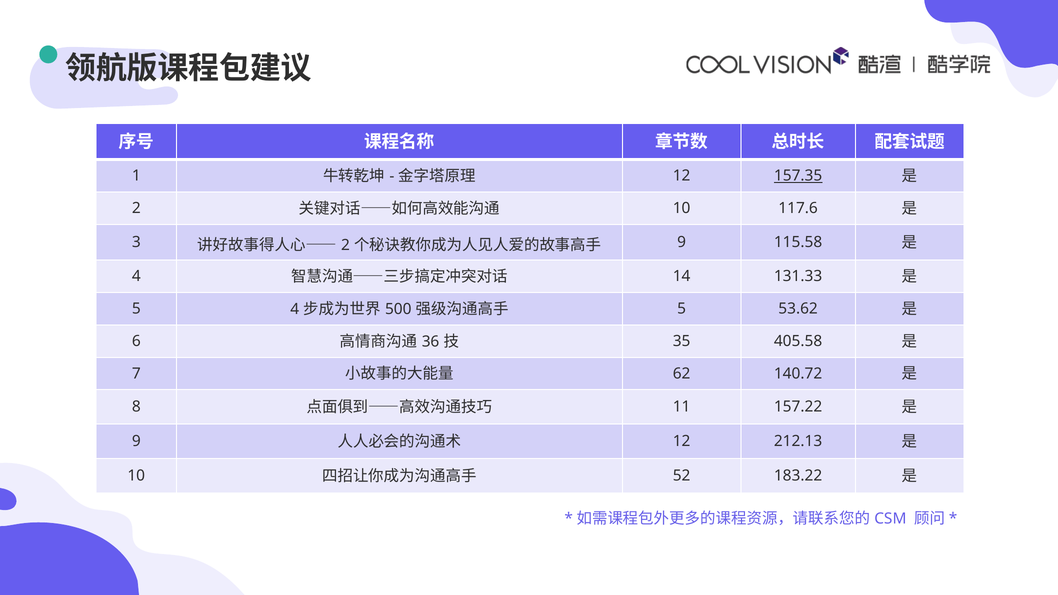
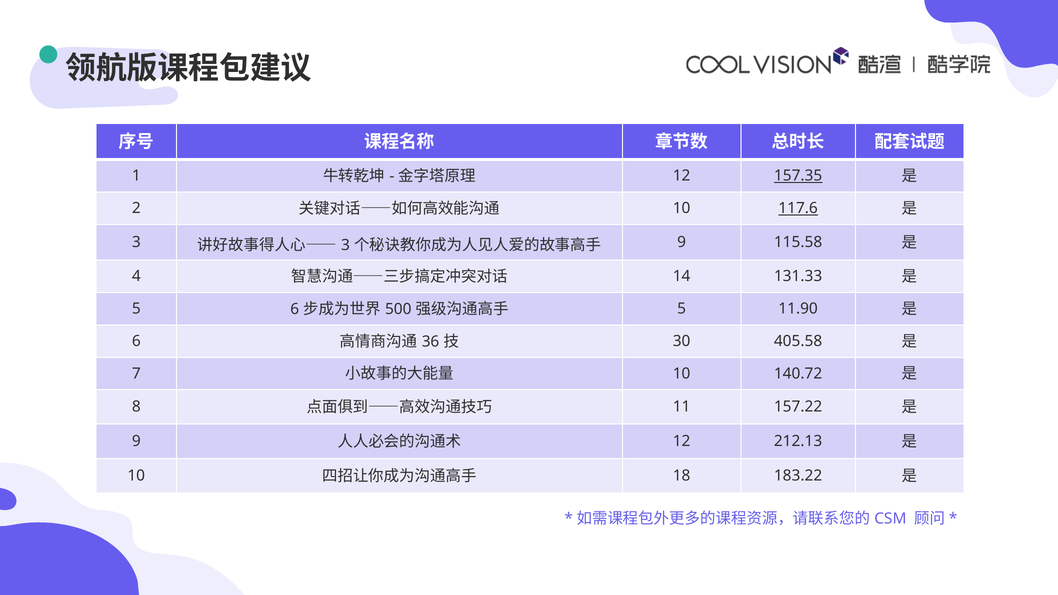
117.6 underline: none -> present
2 at (346, 245): 2 -> 3
5 4: 4 -> 6
53.62: 53.62 -> 11.90
35: 35 -> 30
62 at (682, 374): 62 -> 10
52: 52 -> 18
